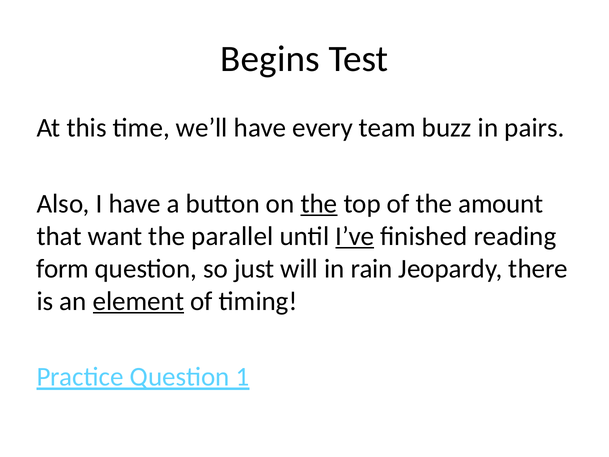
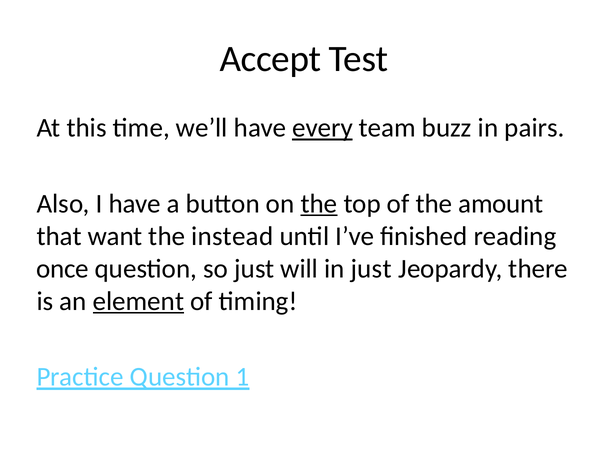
Begins: Begins -> Accept
every underline: none -> present
parallel: parallel -> instead
I’ve underline: present -> none
form: form -> once
in rain: rain -> just
